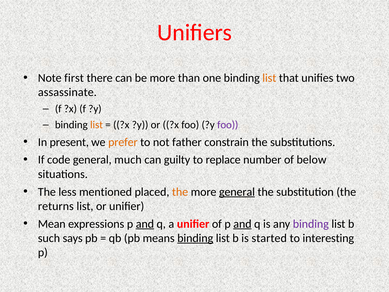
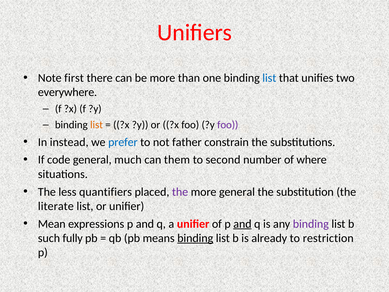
list at (269, 78) colour: orange -> blue
assassinate: assassinate -> everywhere
present: present -> instead
prefer colour: orange -> blue
guilty: guilty -> them
replace: replace -> second
below: below -> where
mentioned: mentioned -> quantifiers
the at (180, 192) colour: orange -> purple
general at (237, 192) underline: present -> none
returns: returns -> literate
and at (145, 224) underline: present -> none
says: says -> fully
started: started -> already
interesting: interesting -> restriction
